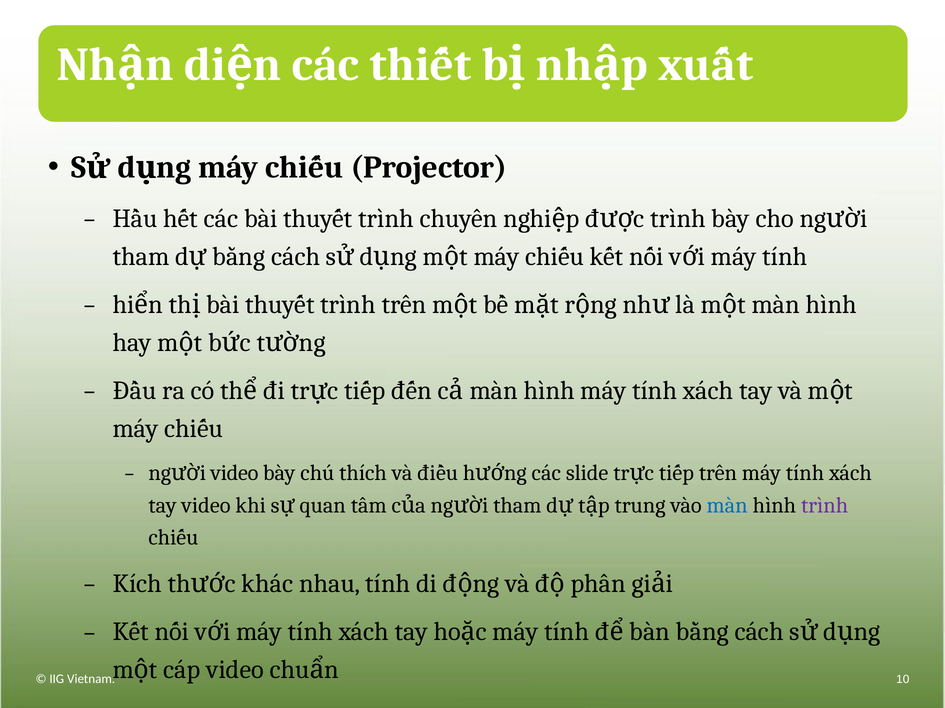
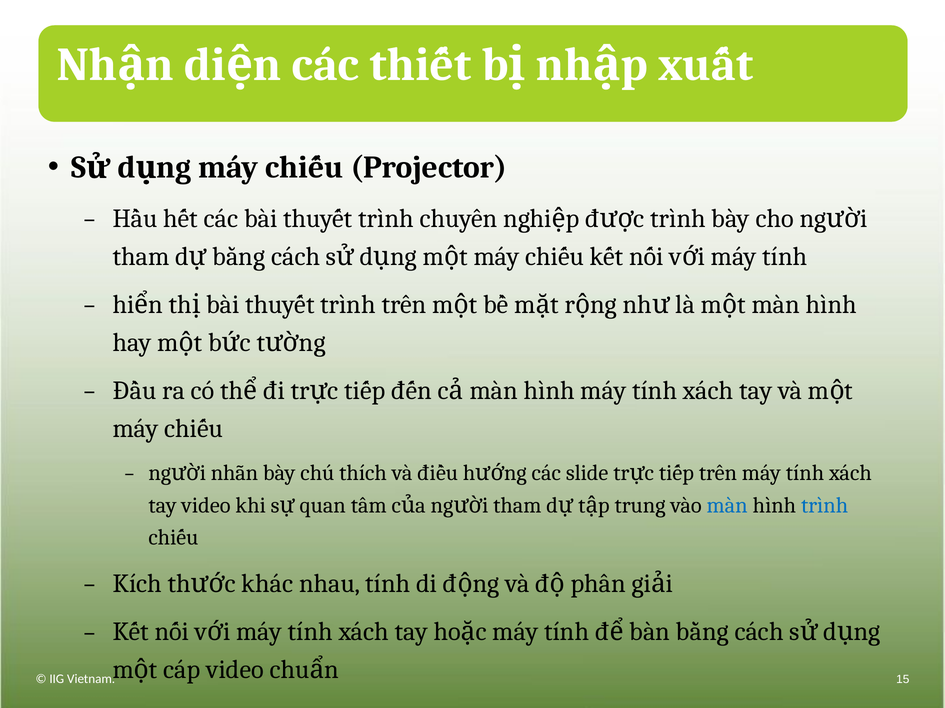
video at (234, 474): video -> nhãn
trình at (825, 506) colour: purple -> blue
10: 10 -> 15
